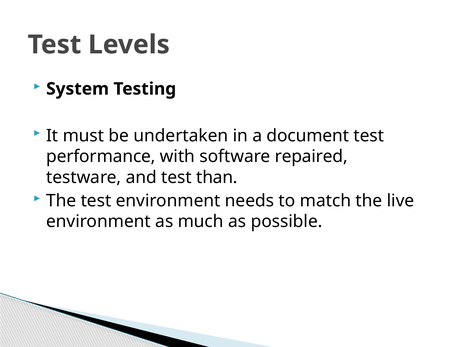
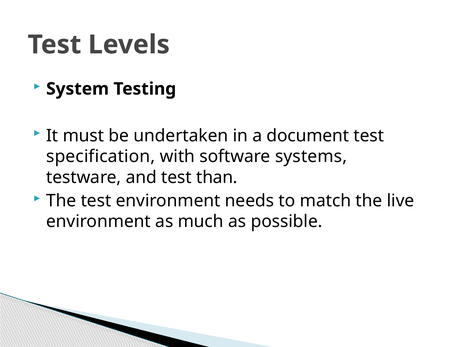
performance: performance -> specification
repaired: repaired -> systems
